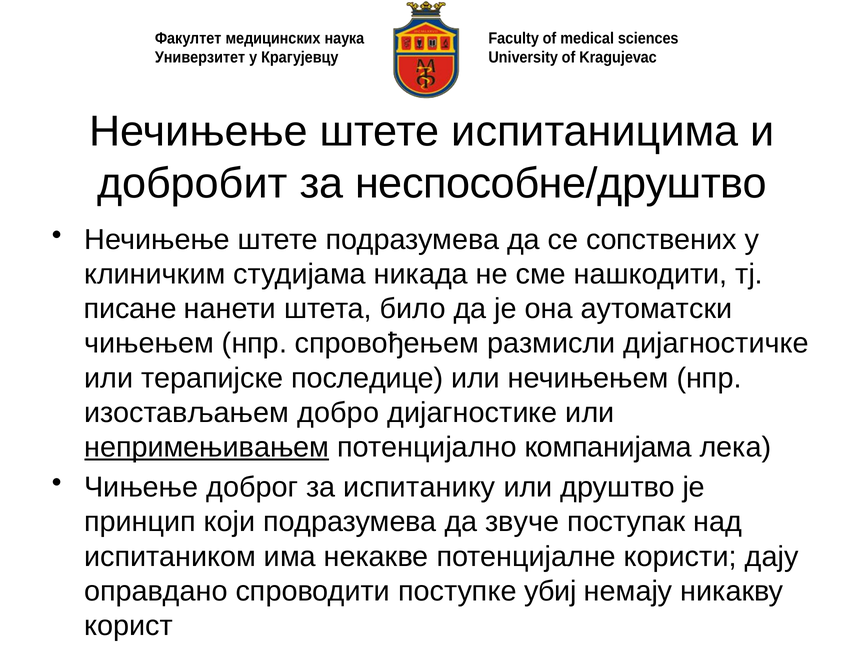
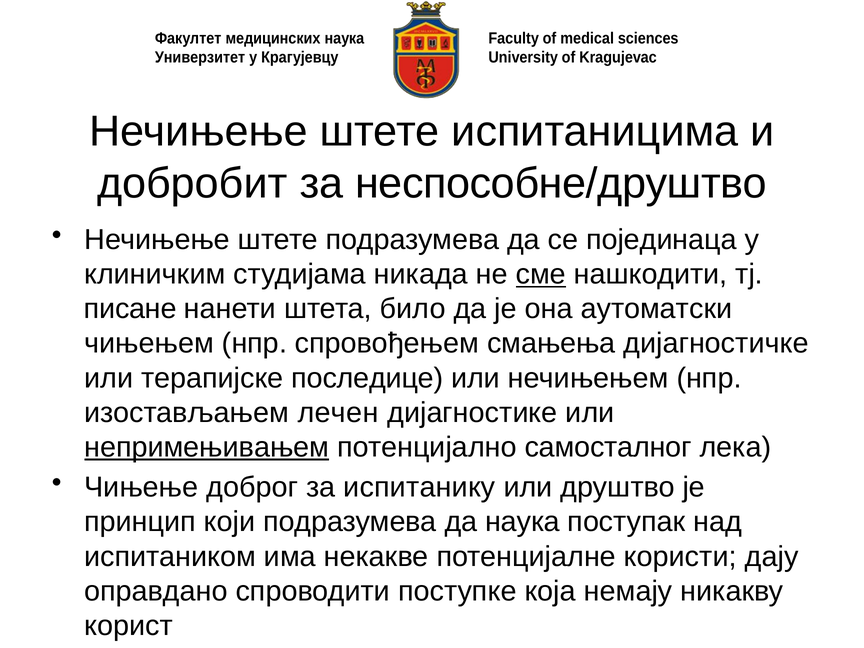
сопствених: сопствених -> појединаца
сме underline: none -> present
размисли: размисли -> смањења
добро: добро -> лечен
компанијама: компанијама -> самосталног
да звуче: звуче -> наука
убиј: убиј -> која
